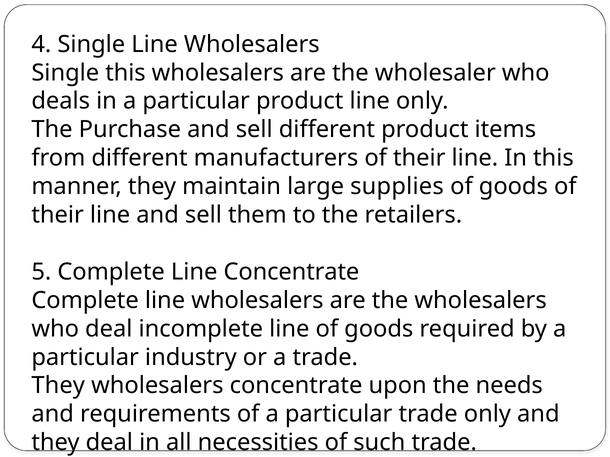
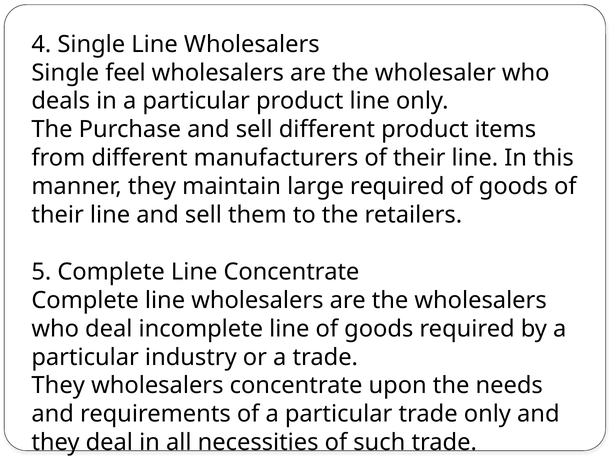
Single this: this -> feel
large supplies: supplies -> required
